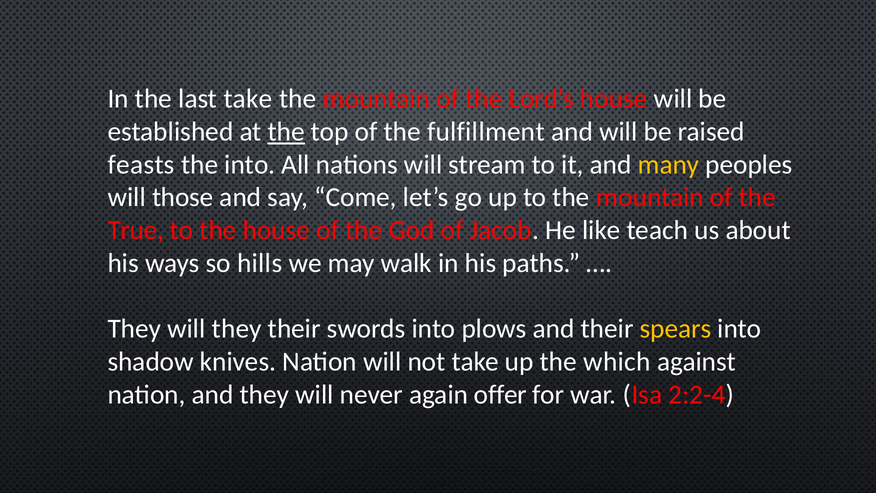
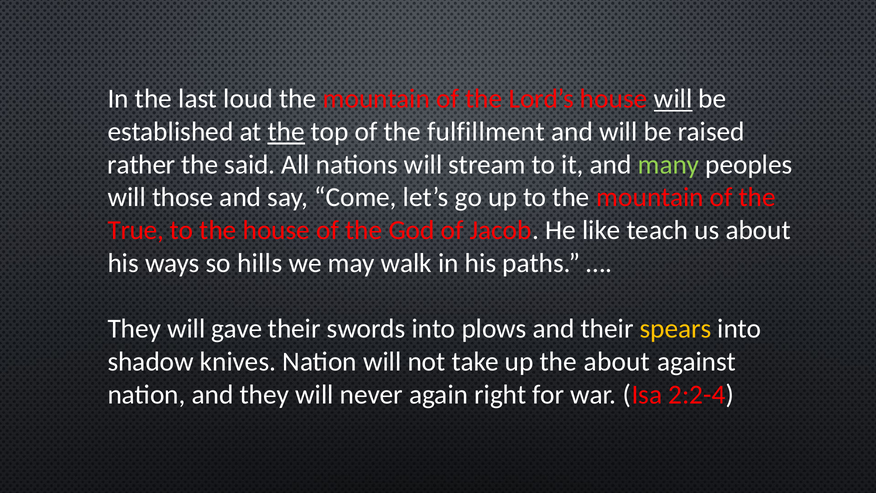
last take: take -> loud
will at (673, 99) underline: none -> present
feasts: feasts -> rather
the into: into -> said
many colour: yellow -> light green
will they: they -> gave
the which: which -> about
offer: offer -> right
